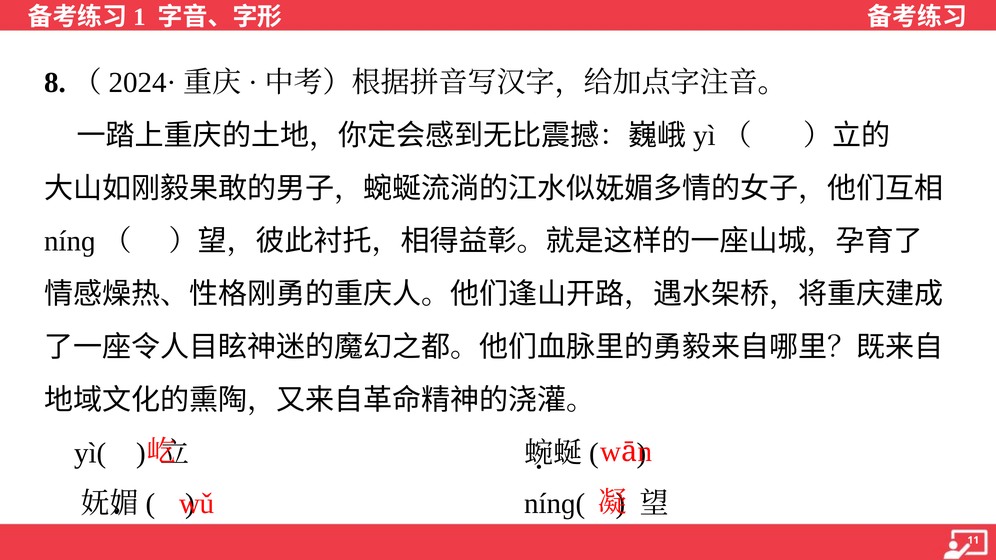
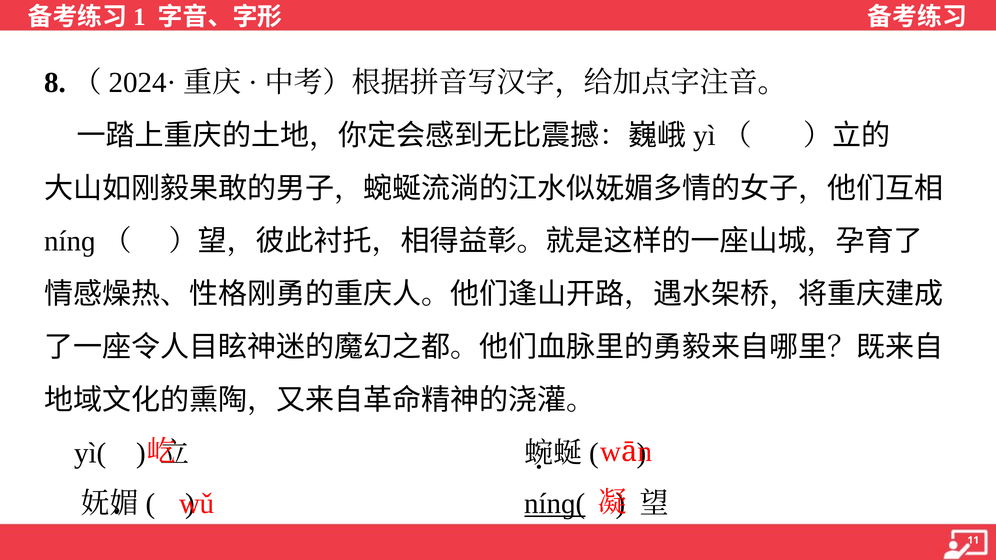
nínɡ( underline: none -> present
